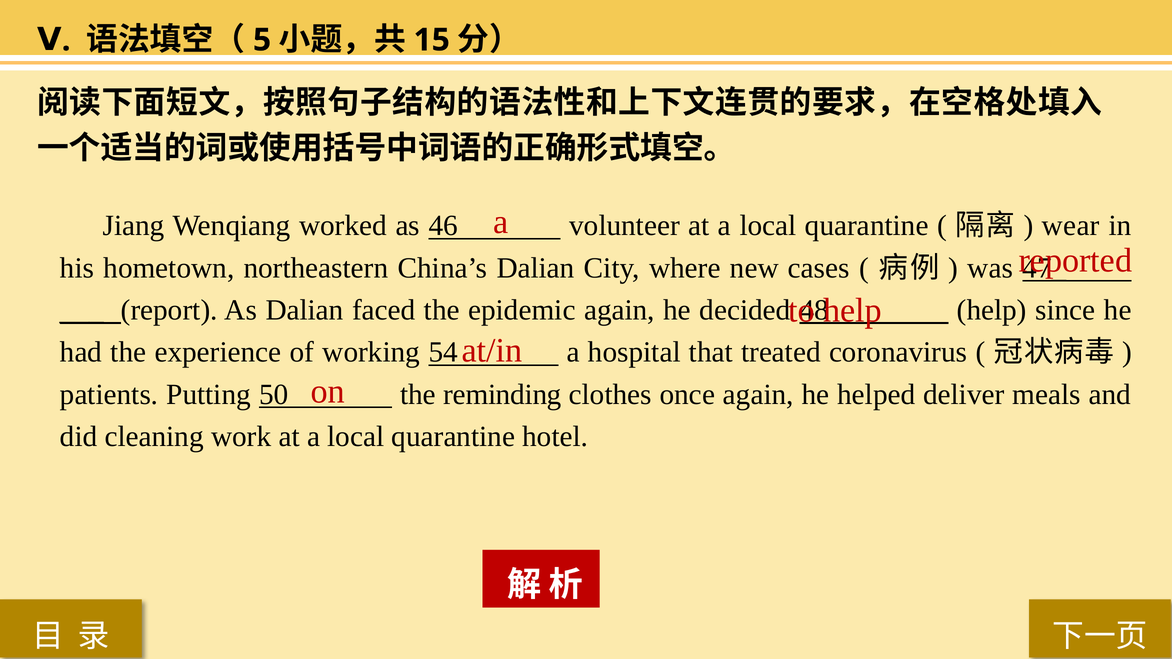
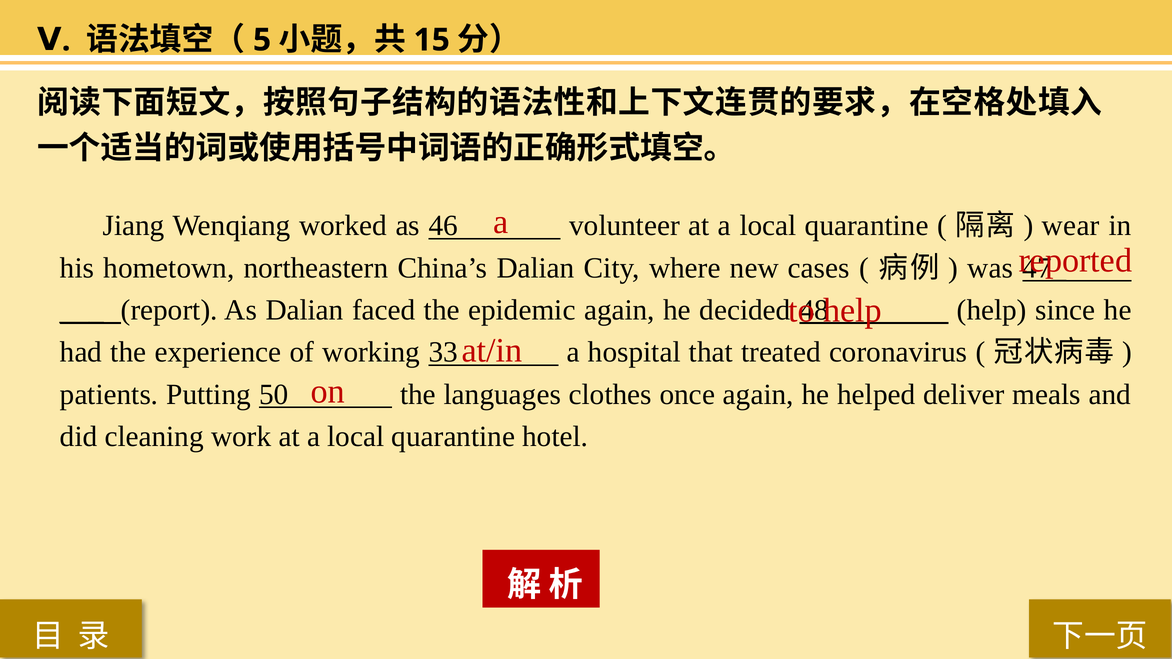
54: 54 -> 33
reminding: reminding -> languages
